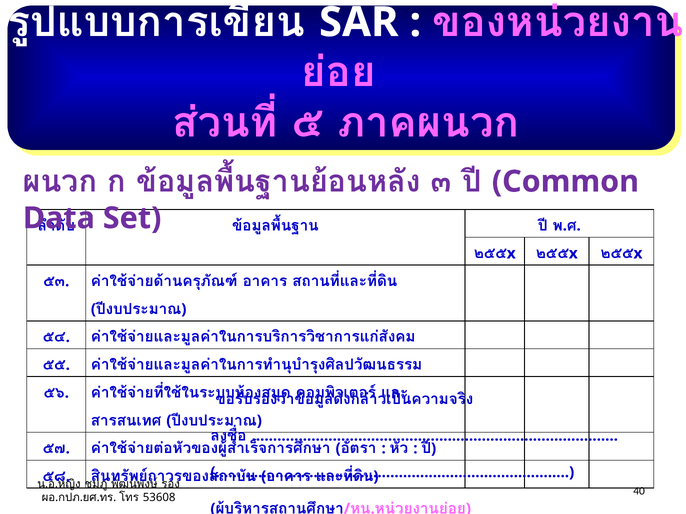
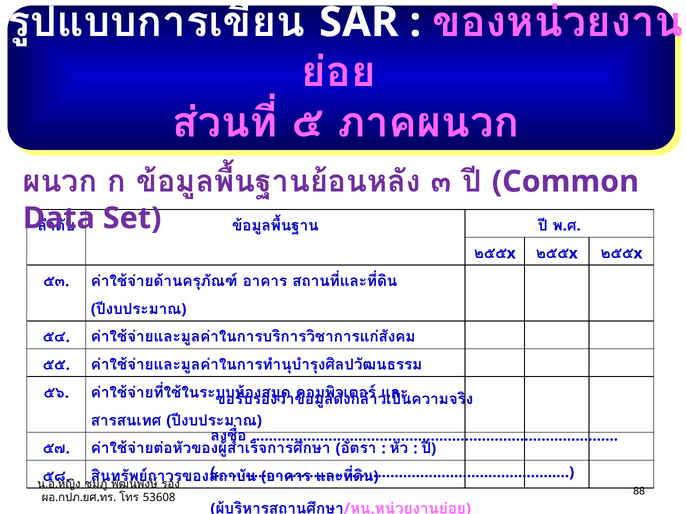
40: 40 -> 88
